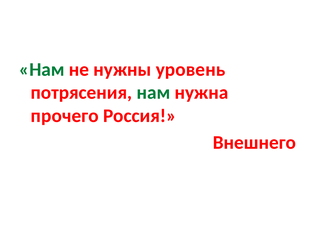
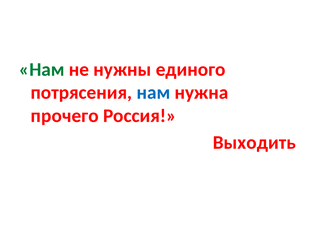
уровень: уровень -> единого
нам at (153, 93) colour: green -> blue
Внешнего: Внешнего -> Выходить
